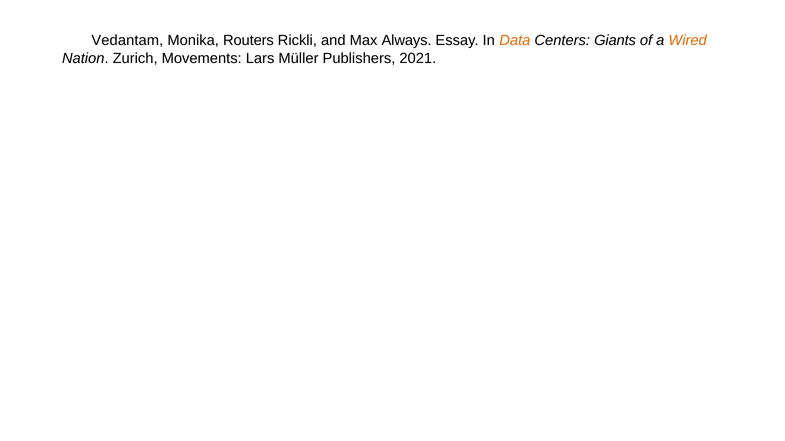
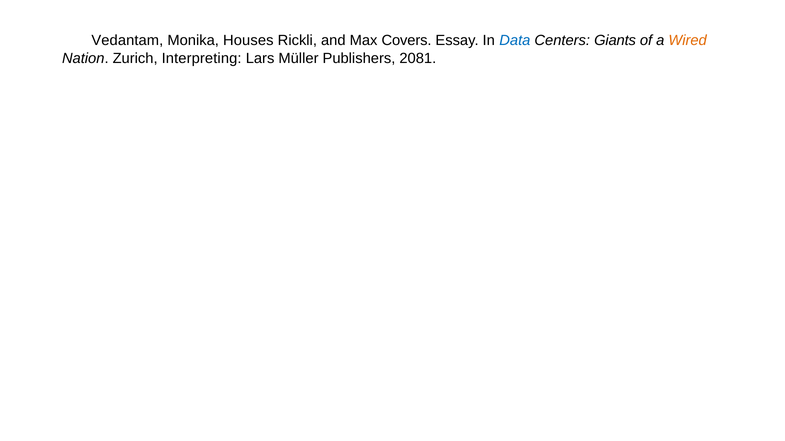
Routers: Routers -> Houses
Always: Always -> Covers
Data colour: orange -> blue
Movements: Movements -> Interpreting
2021: 2021 -> 2081
